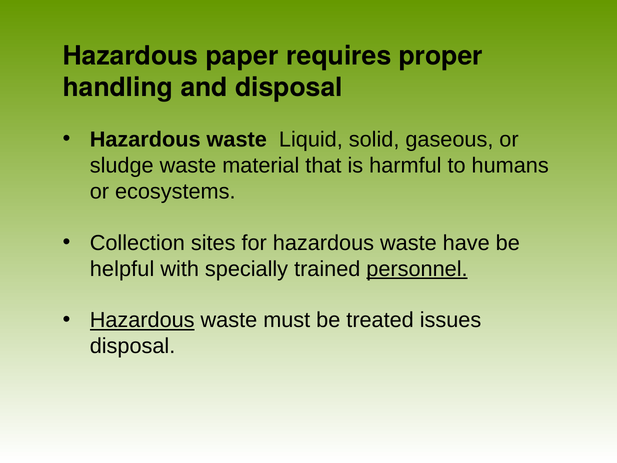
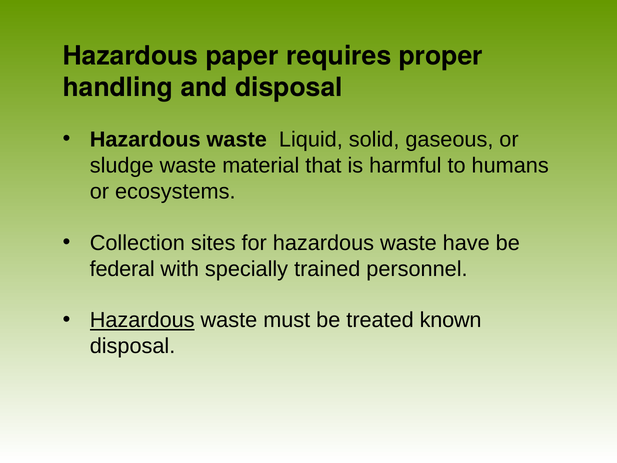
helpful: helpful -> federal
personnel underline: present -> none
issues: issues -> known
